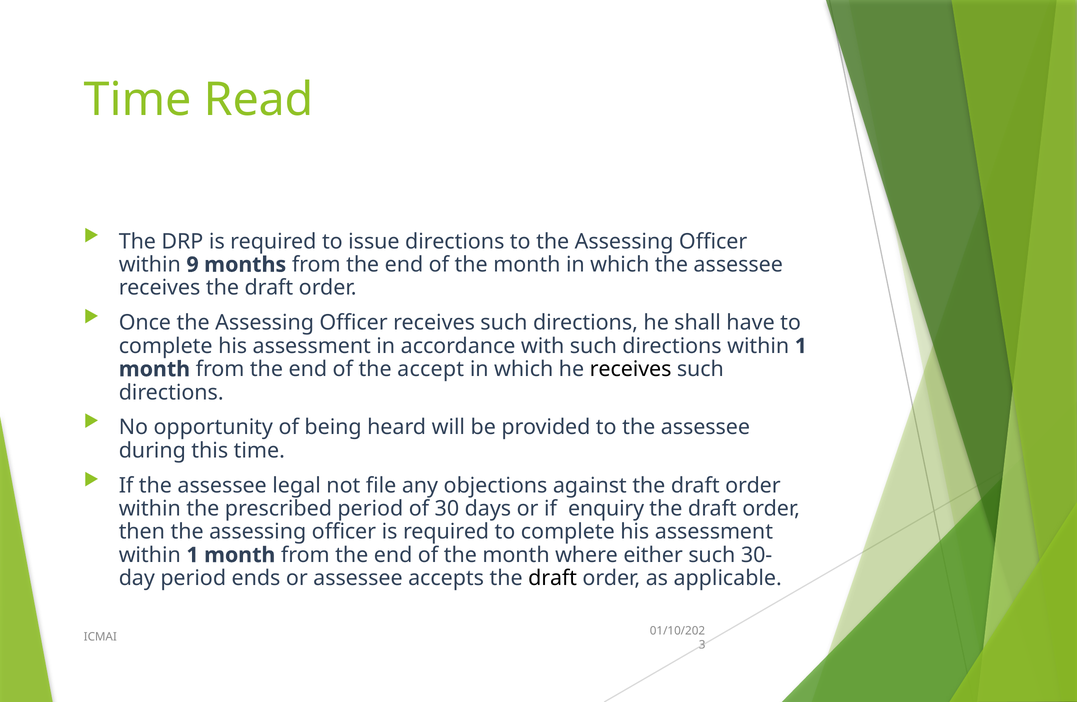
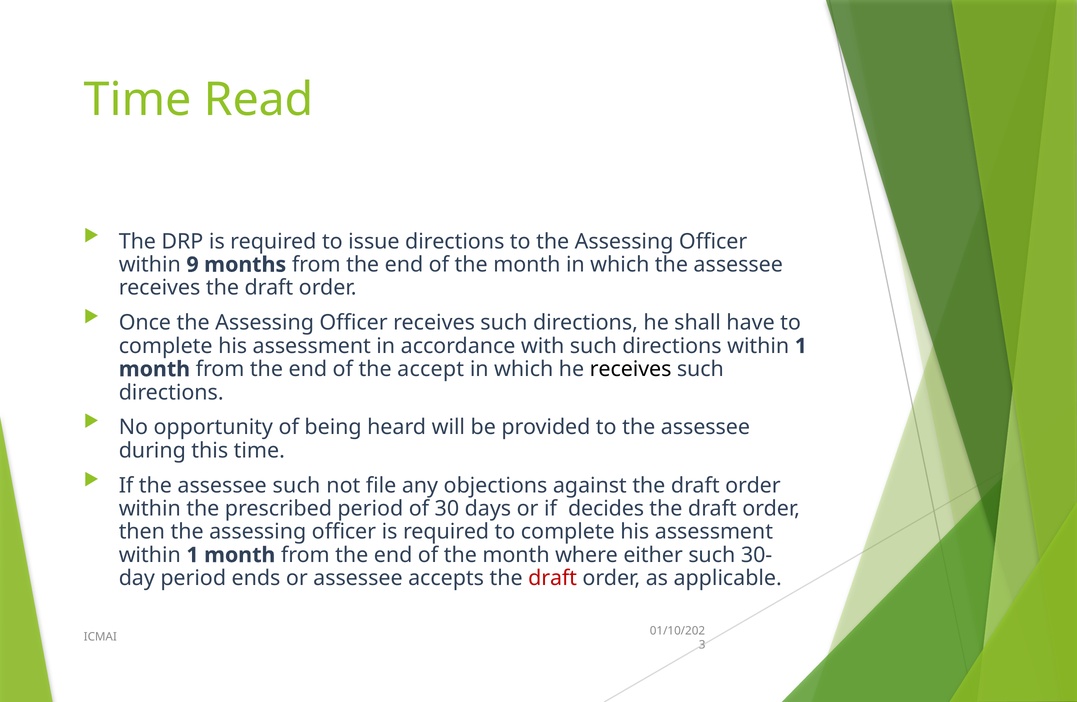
assessee legal: legal -> such
enquiry: enquiry -> decides
draft at (553, 579) colour: black -> red
